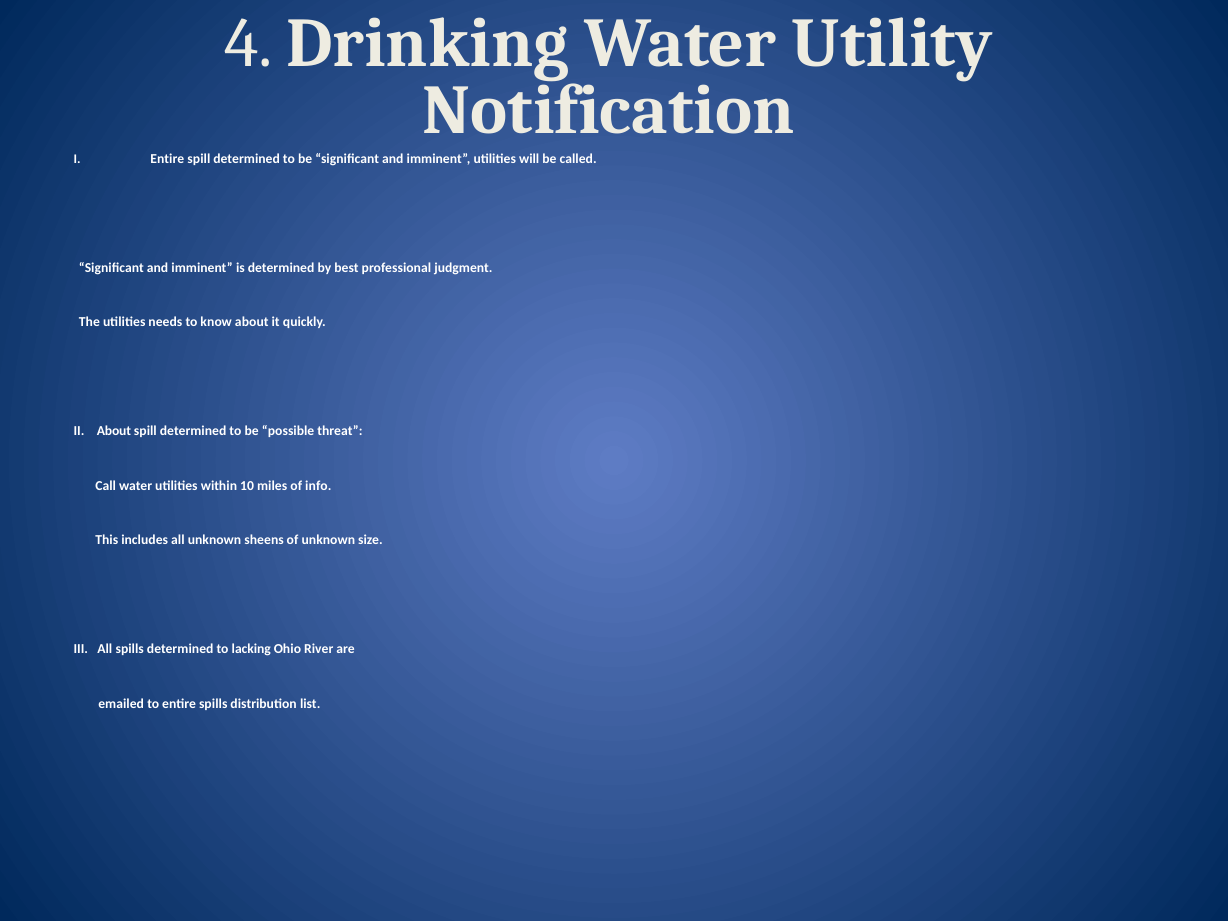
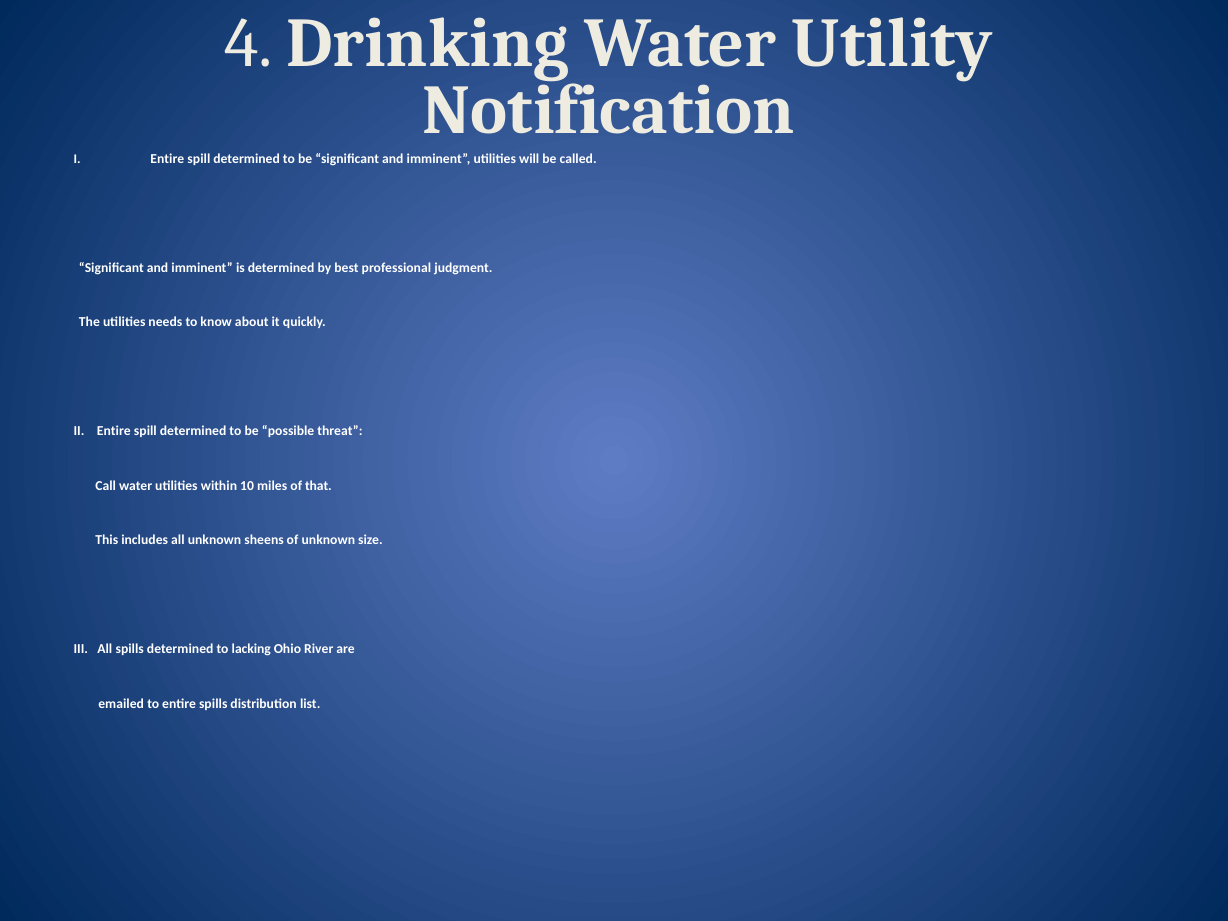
II About: About -> Entire
info: info -> that
